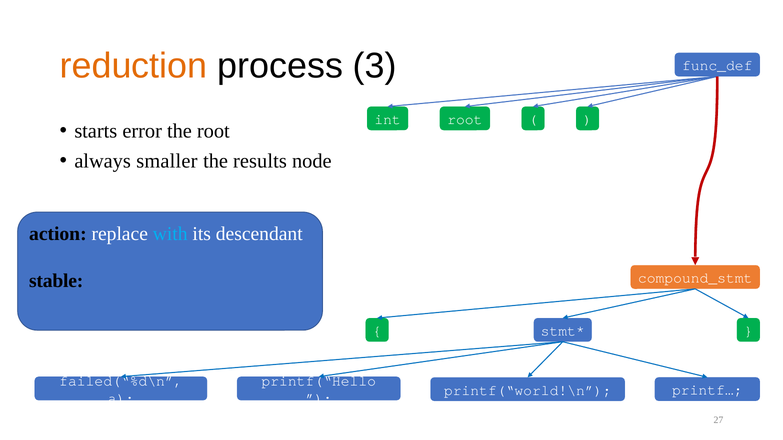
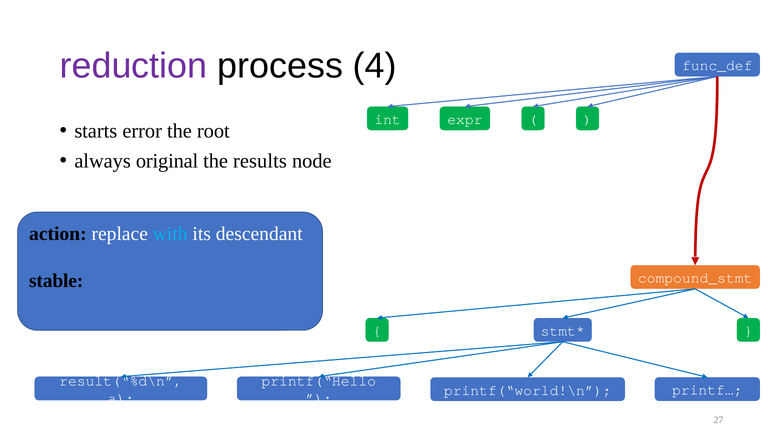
reduction colour: orange -> purple
3: 3 -> 4
int root: root -> expr
smaller: smaller -> original
failed(“%d\n: failed(“%d\n -> result(“%d\n
